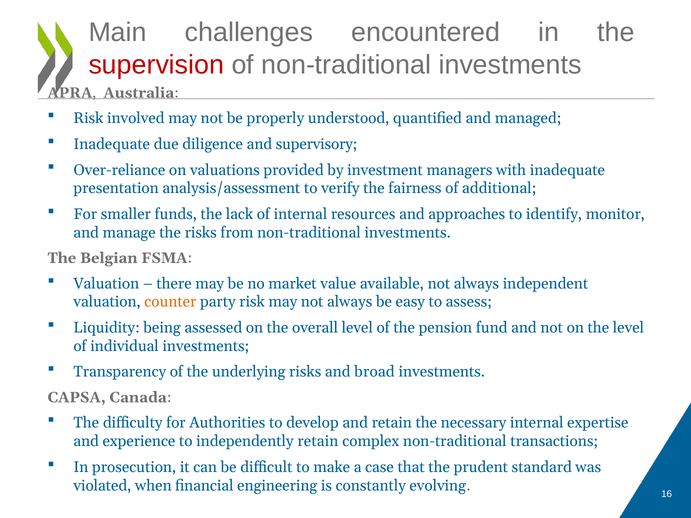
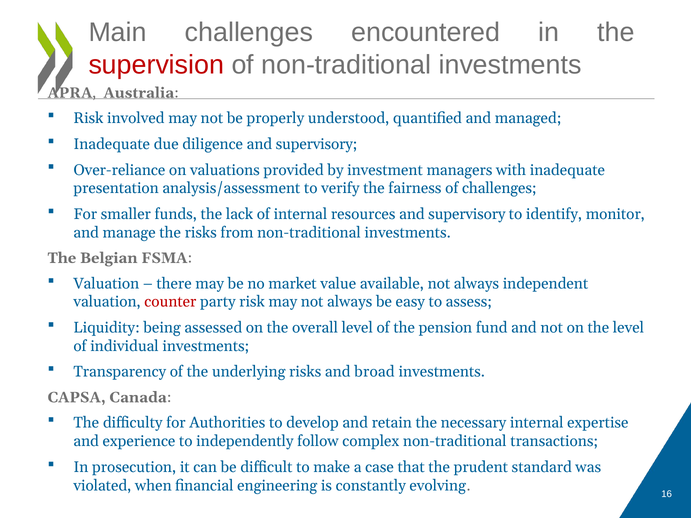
of additional: additional -> challenges
resources and approaches: approaches -> supervisory
counter colour: orange -> red
independently retain: retain -> follow
